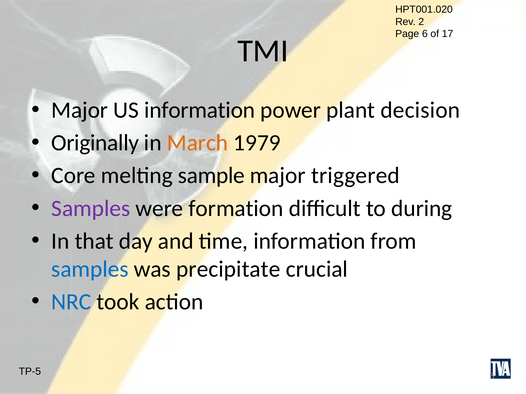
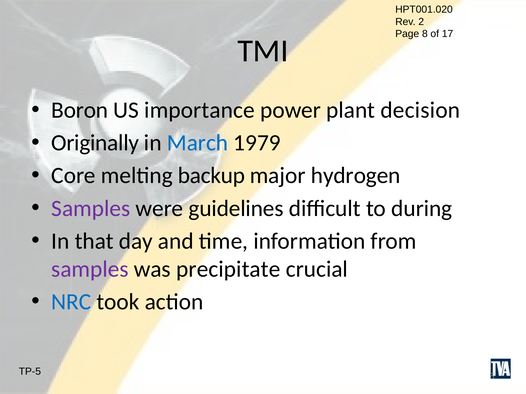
6: 6 -> 8
Major at (80, 110): Major -> Boron
US information: information -> importance
March colour: orange -> blue
sample: sample -> backup
triggered: triggered -> hydrogen
formation: formation -> guidelines
samples at (90, 269) colour: blue -> purple
